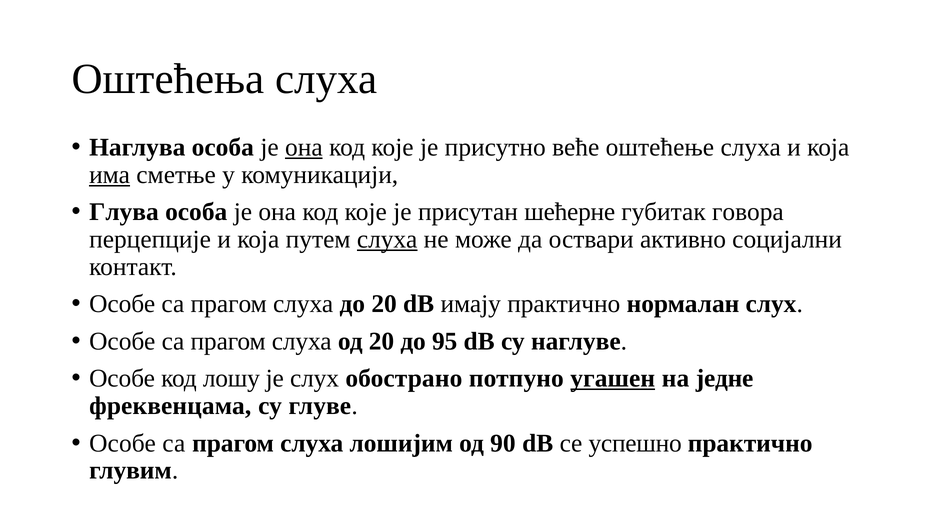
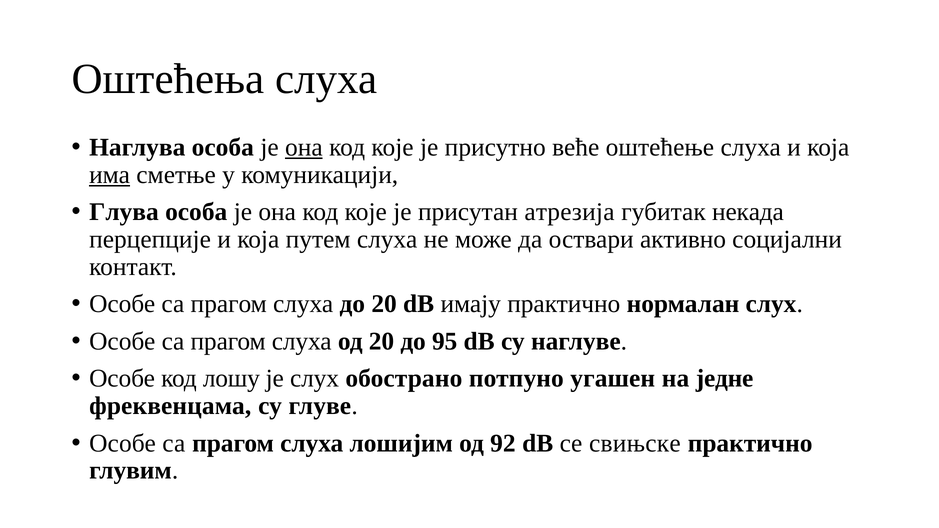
шећерне: шећерне -> атрезија
говора: говора -> некада
слуха at (387, 239) underline: present -> none
угашен underline: present -> none
90: 90 -> 92
успешно: успешно -> свињске
